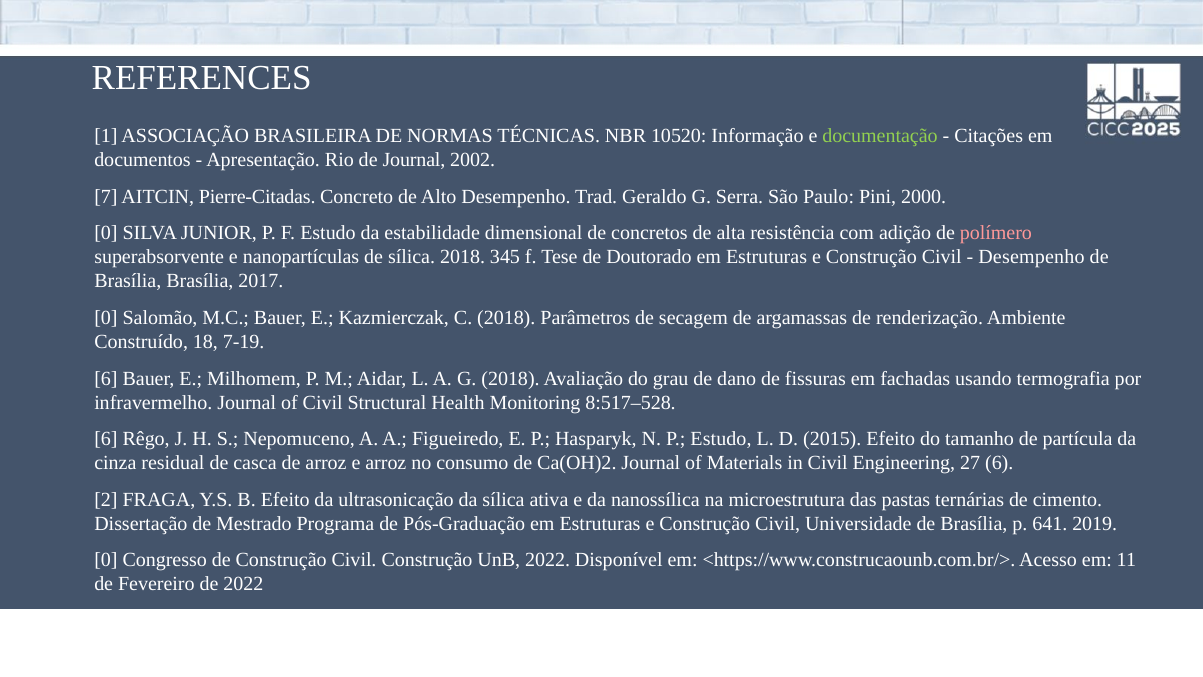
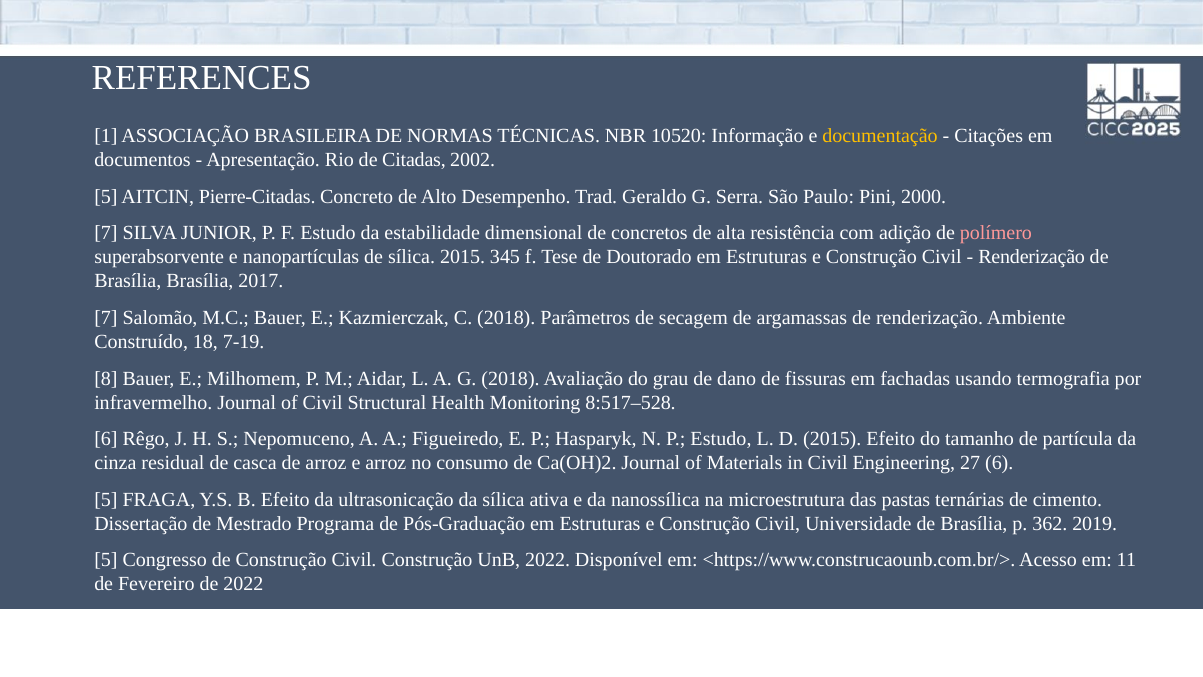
documentação colour: light green -> yellow
de Journal: Journal -> Citadas
7 at (106, 197): 7 -> 5
0 at (106, 233): 0 -> 7
sílica 2018: 2018 -> 2015
Desempenho at (1031, 257): Desempenho -> Renderização
0 at (106, 318): 0 -> 7
6 at (106, 378): 6 -> 8
2 at (106, 499): 2 -> 5
641: 641 -> 362
0 at (106, 560): 0 -> 5
